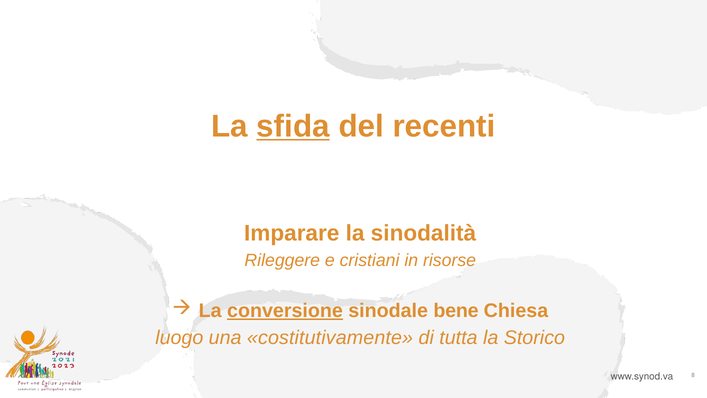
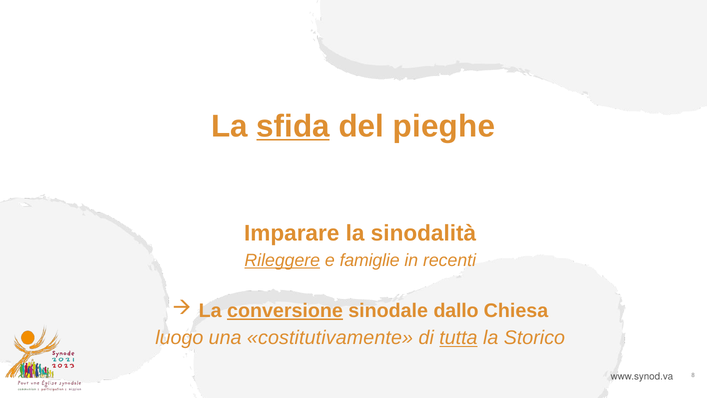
recenti: recenti -> pieghe
Rileggere underline: none -> present
cristiani: cristiani -> famiglie
risorse: risorse -> recenti
bene: bene -> dallo
tutta underline: none -> present
